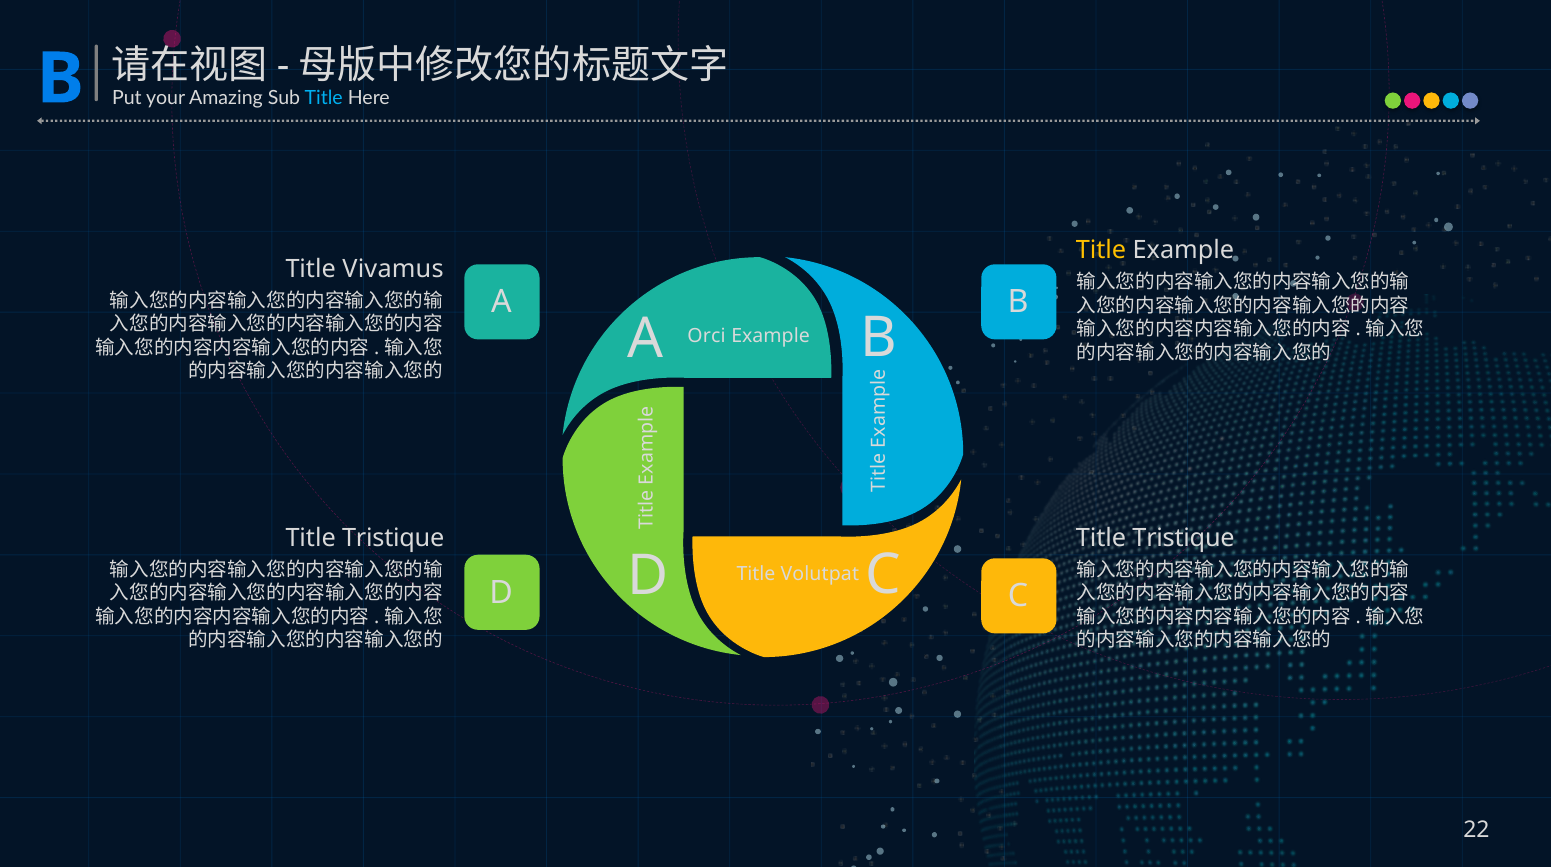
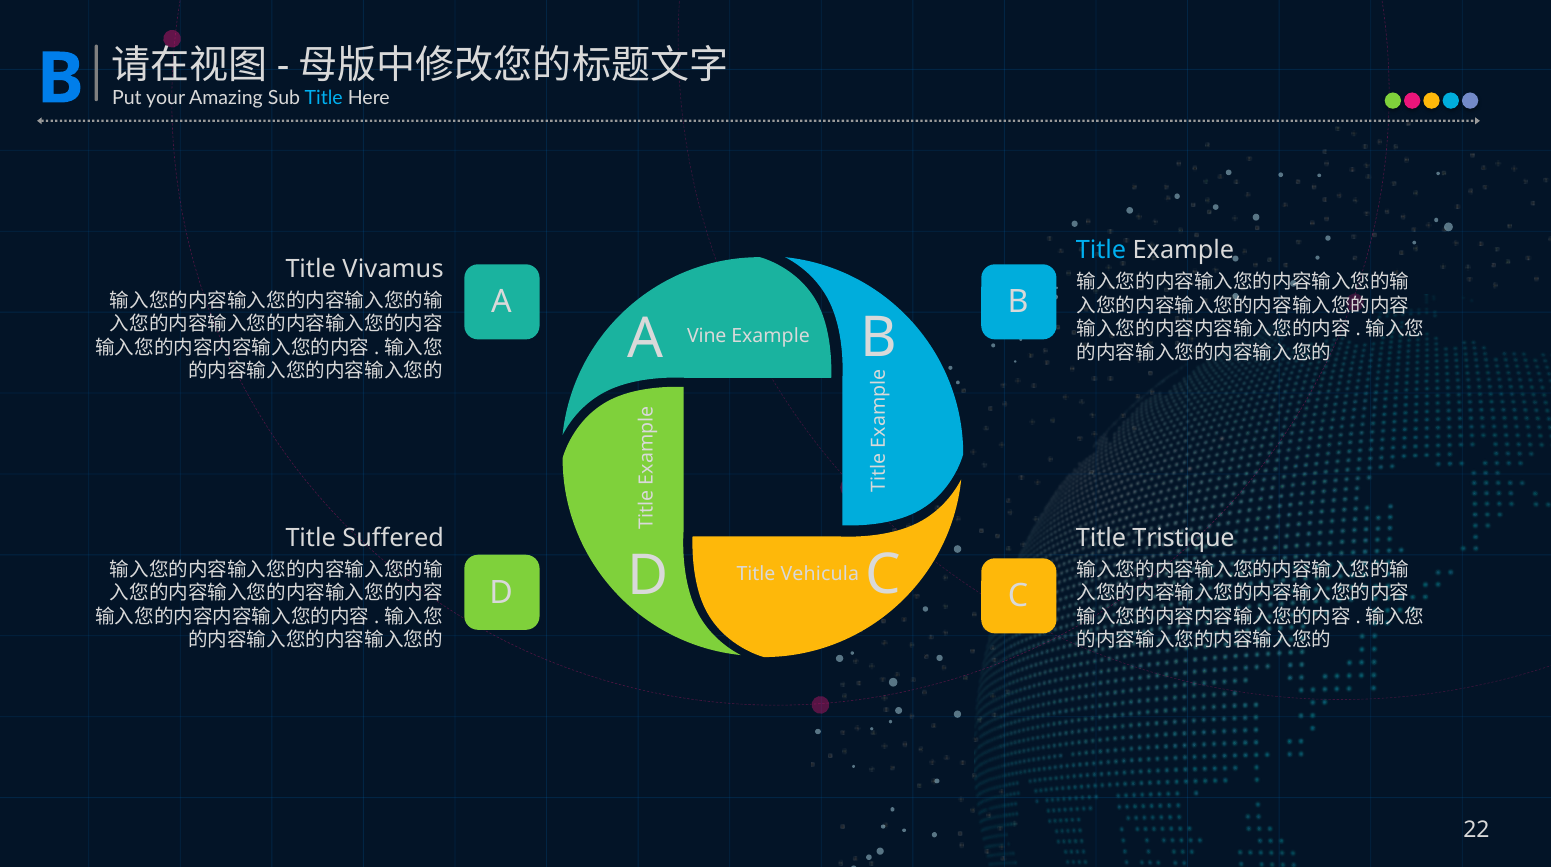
Title at (1101, 250) colour: yellow -> light blue
Orci: Orci -> Vine
Tristique at (393, 538): Tristique -> Suffered
Volutpat: Volutpat -> Vehicula
